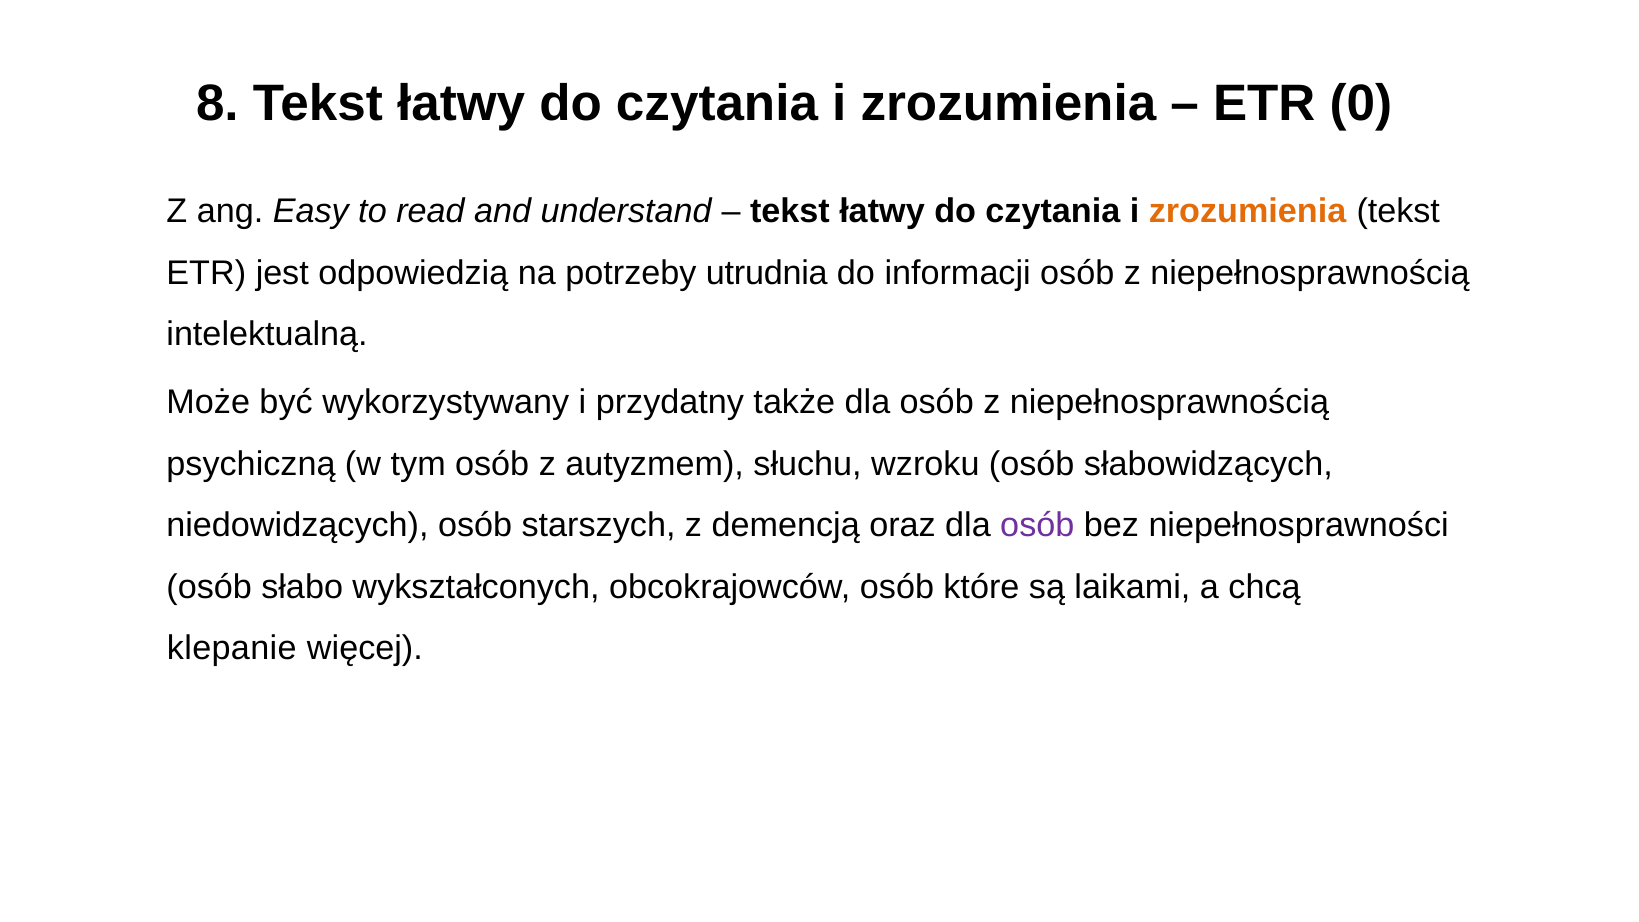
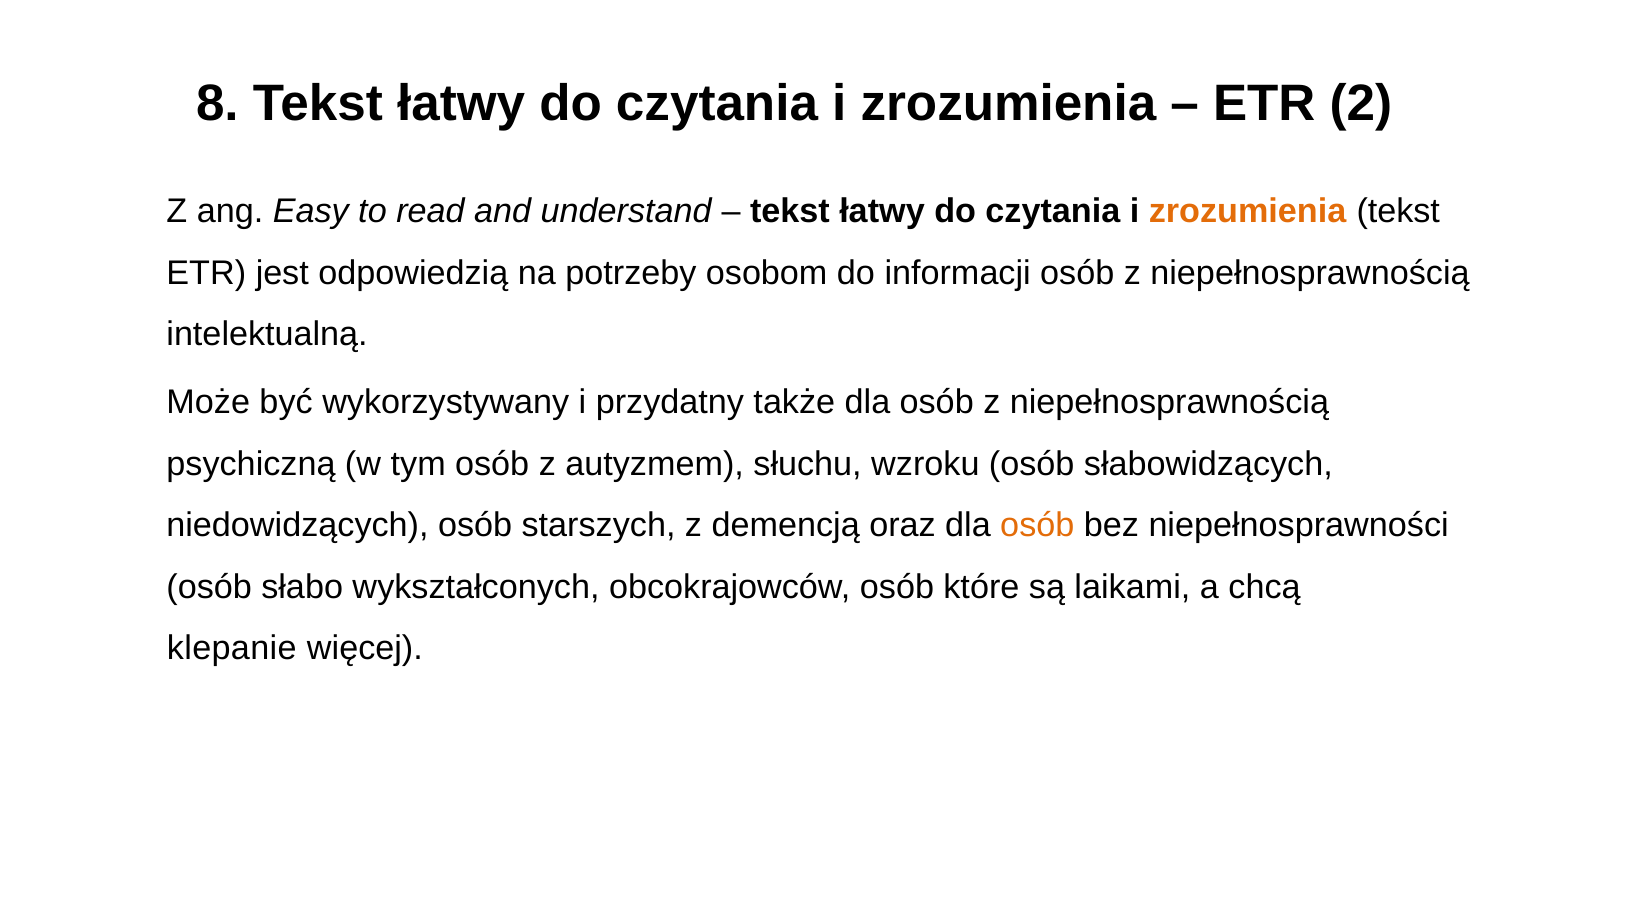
0: 0 -> 2
utrudnia: utrudnia -> osobom
osób at (1037, 525) colour: purple -> orange
